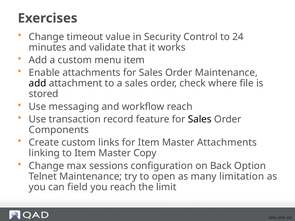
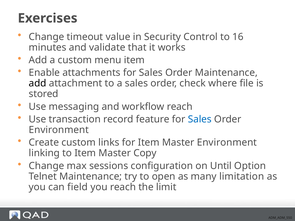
24: 24 -> 16
Sales at (200, 119) colour: black -> blue
Components at (59, 130): Components -> Environment
Master Attachments: Attachments -> Environment
Back: Back -> Until
